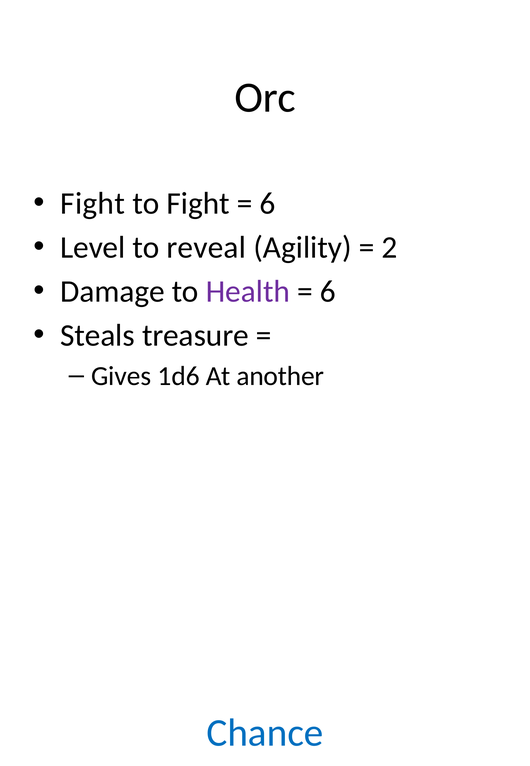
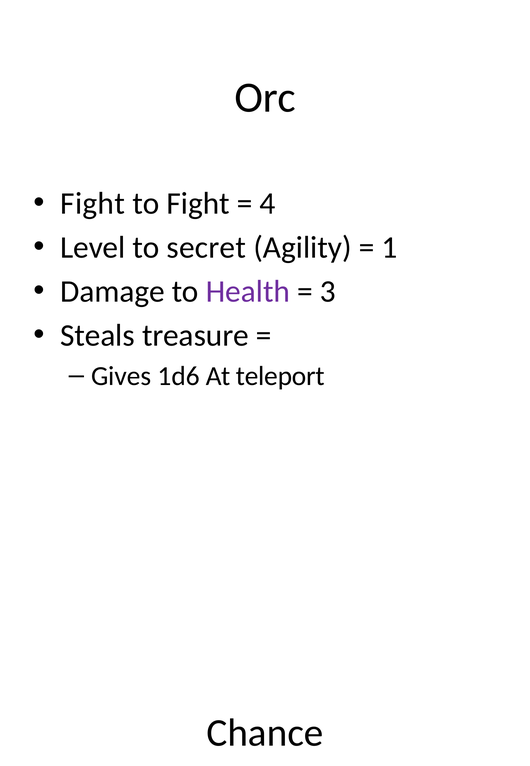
6 at (267, 203): 6 -> 4
reveal: reveal -> secret
2: 2 -> 1
6 at (328, 291): 6 -> 3
another: another -> teleport
Chance colour: blue -> black
